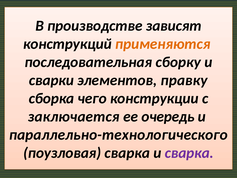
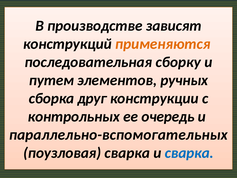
сварки: сварки -> путем
правку: правку -> ручных
чего: чего -> друг
заключается: заключается -> контрольных
параллельно-технологического: параллельно-технологического -> параллельно-вспомогательных
сварка at (189, 153) colour: purple -> blue
